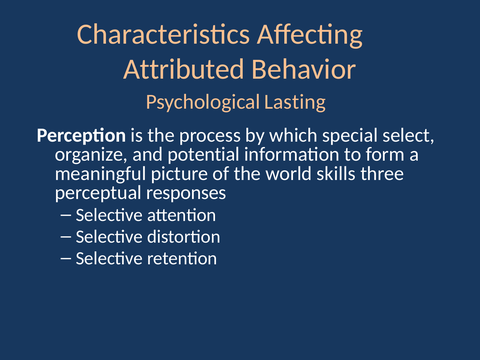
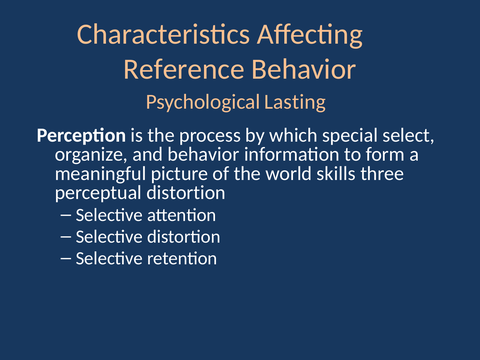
Attributed: Attributed -> Reference
and potential: potential -> behavior
perceptual responses: responses -> distortion
